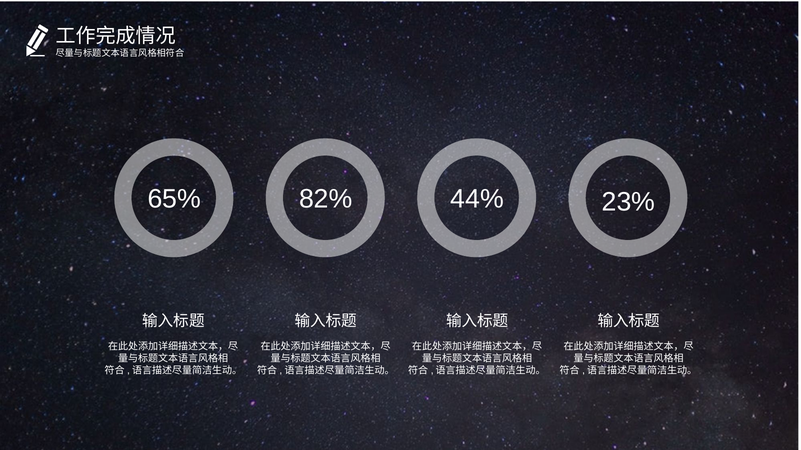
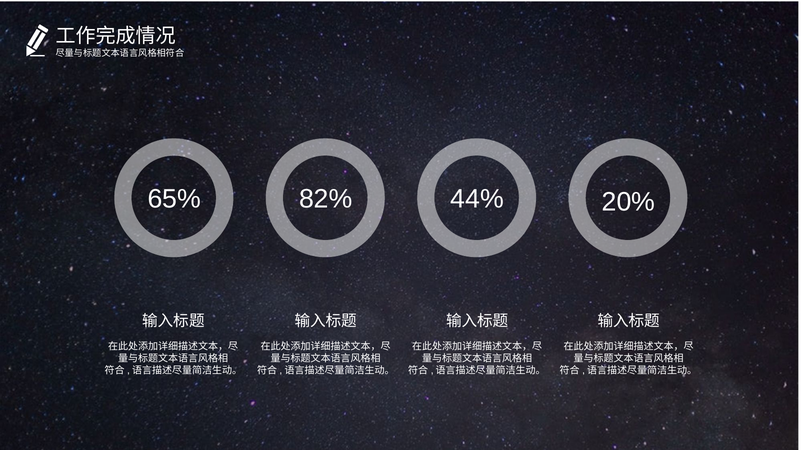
23%: 23% -> 20%
